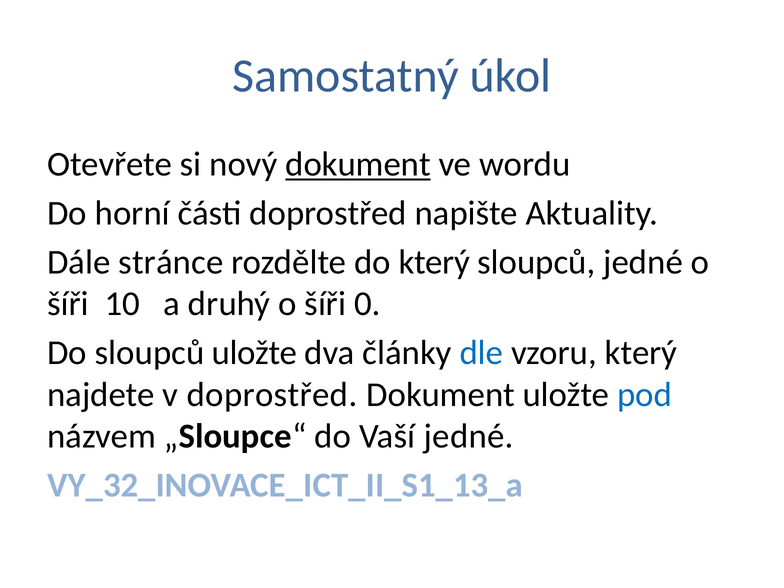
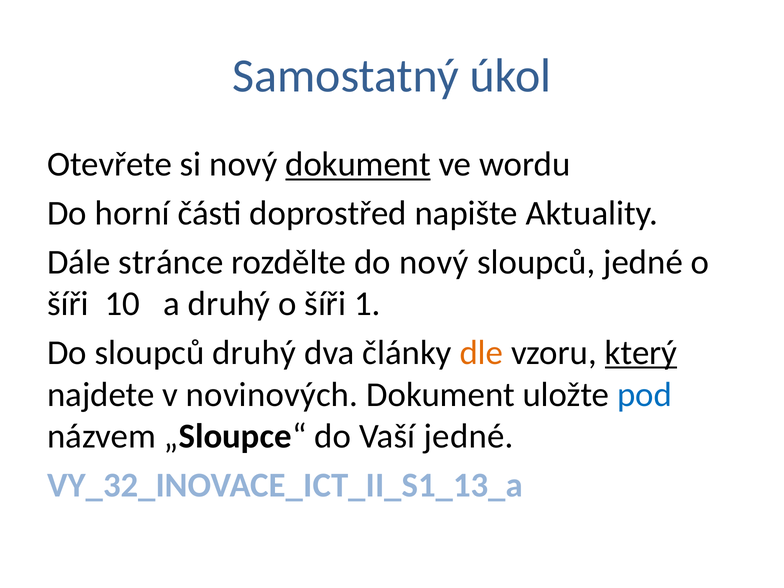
do který: který -> nový
0: 0 -> 1
sloupců uložte: uložte -> druhý
dle colour: blue -> orange
který at (641, 353) underline: none -> present
v doprostřed: doprostřed -> novinových
